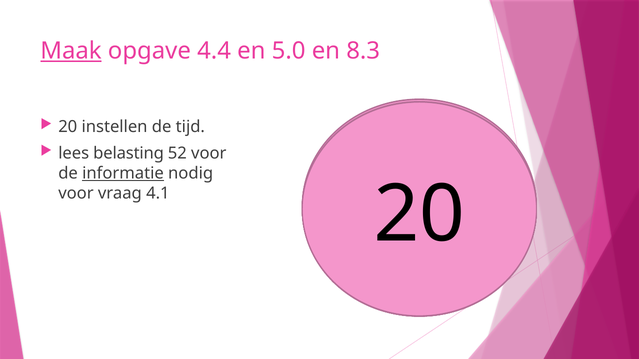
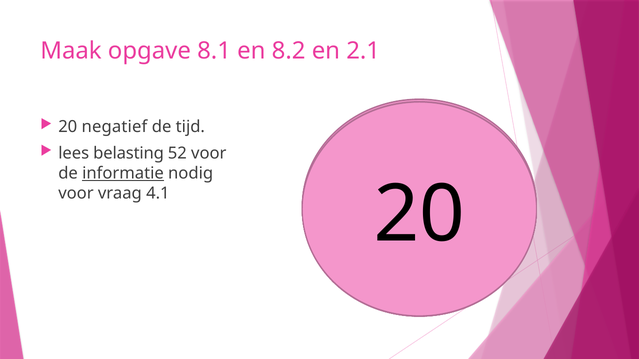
Maak underline: present -> none
4.4: 4.4 -> 8.1
5.0: 5.0 -> 8.2
8.3: 8.3 -> 2.1
instellen: instellen -> negatief
